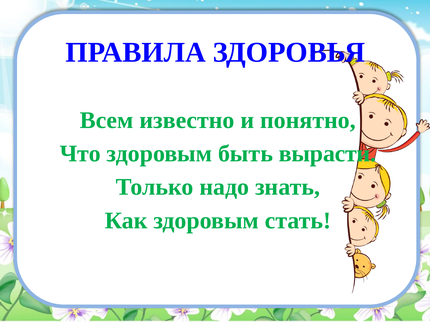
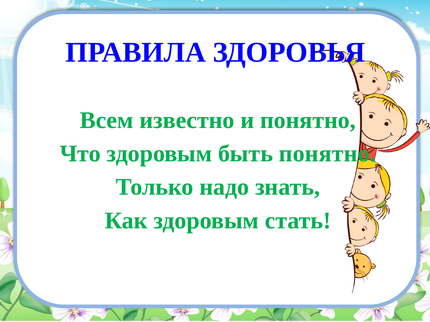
быть вырасти: вырасти -> понятно
